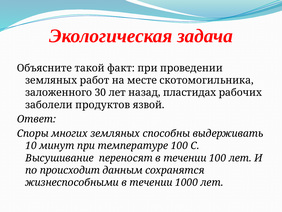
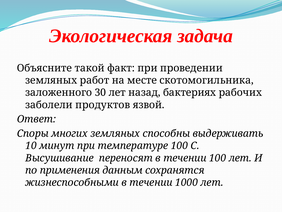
пластидах: пластидах -> бактериях
происходит: происходит -> применения
